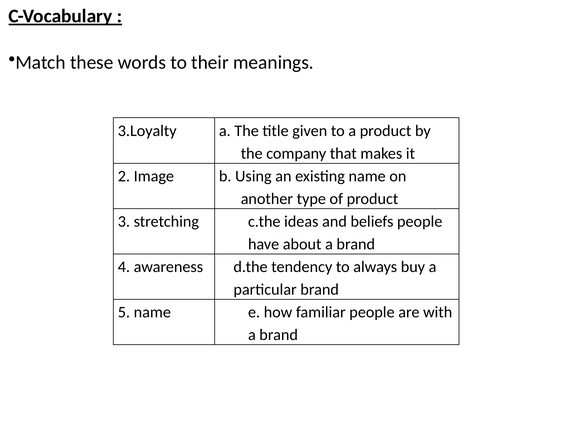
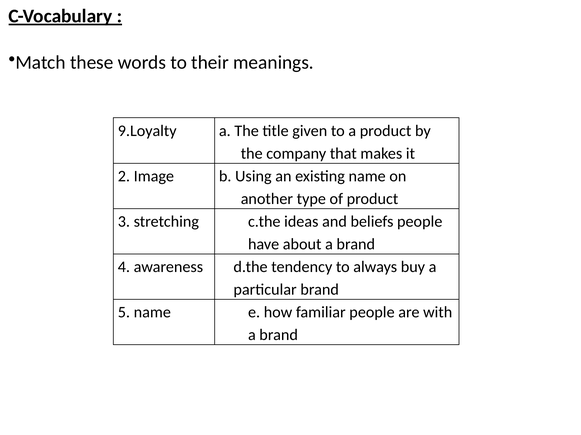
3.Loyalty: 3.Loyalty -> 9.Loyalty
